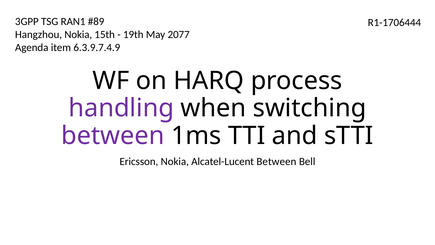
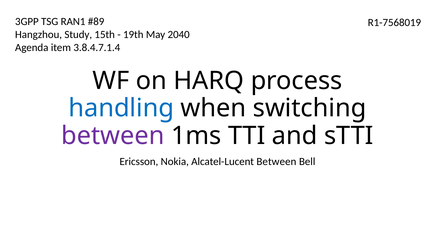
R1-1706444: R1-1706444 -> R1-7568019
Hangzhou Nokia: Nokia -> Study
2077: 2077 -> 2040
6.3.9.7.4.9: 6.3.9.7.4.9 -> 3.8.4.7.1.4
handling colour: purple -> blue
